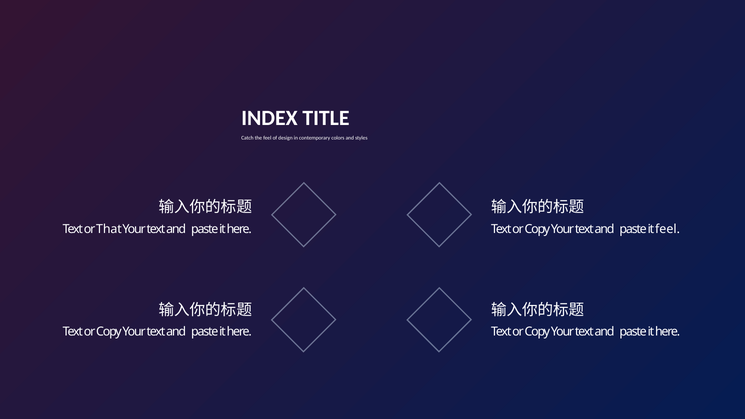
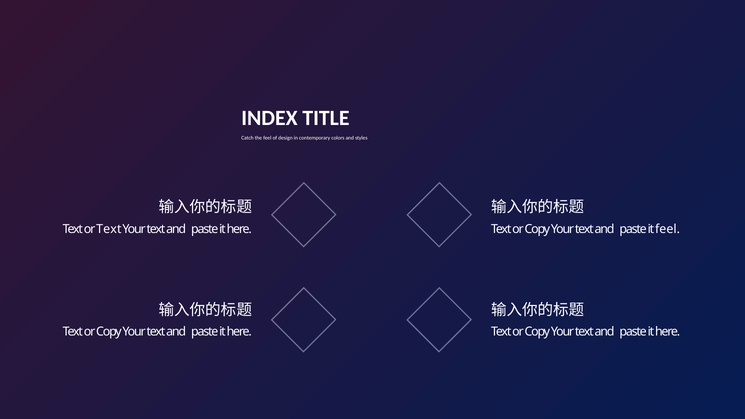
or That: That -> Text
